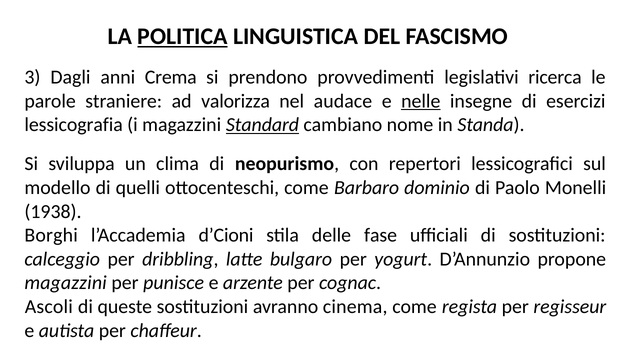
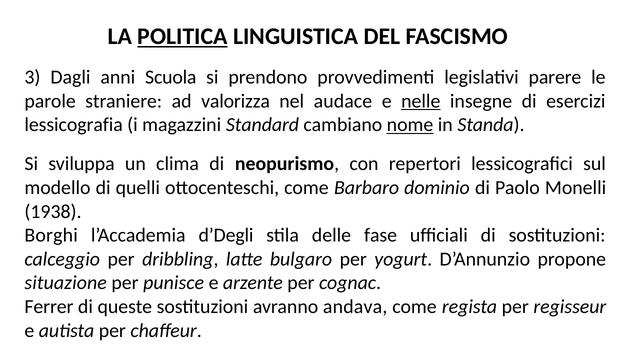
Crema: Crema -> Scuola
ricerca: ricerca -> parere
Standard underline: present -> none
nome underline: none -> present
d’Cioni: d’Cioni -> d’Degli
magazzini at (66, 283): magazzini -> situazione
Ascoli: Ascoli -> Ferrer
cinema: cinema -> andava
